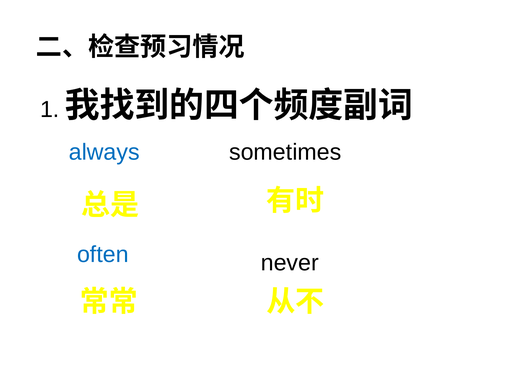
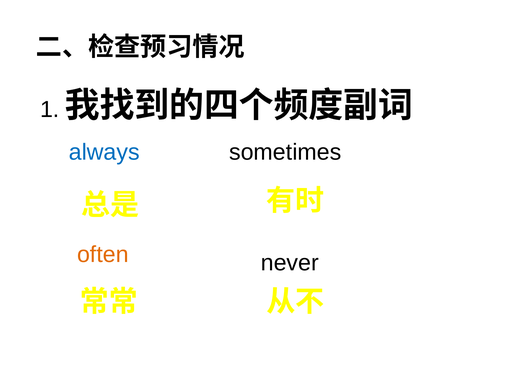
often colour: blue -> orange
